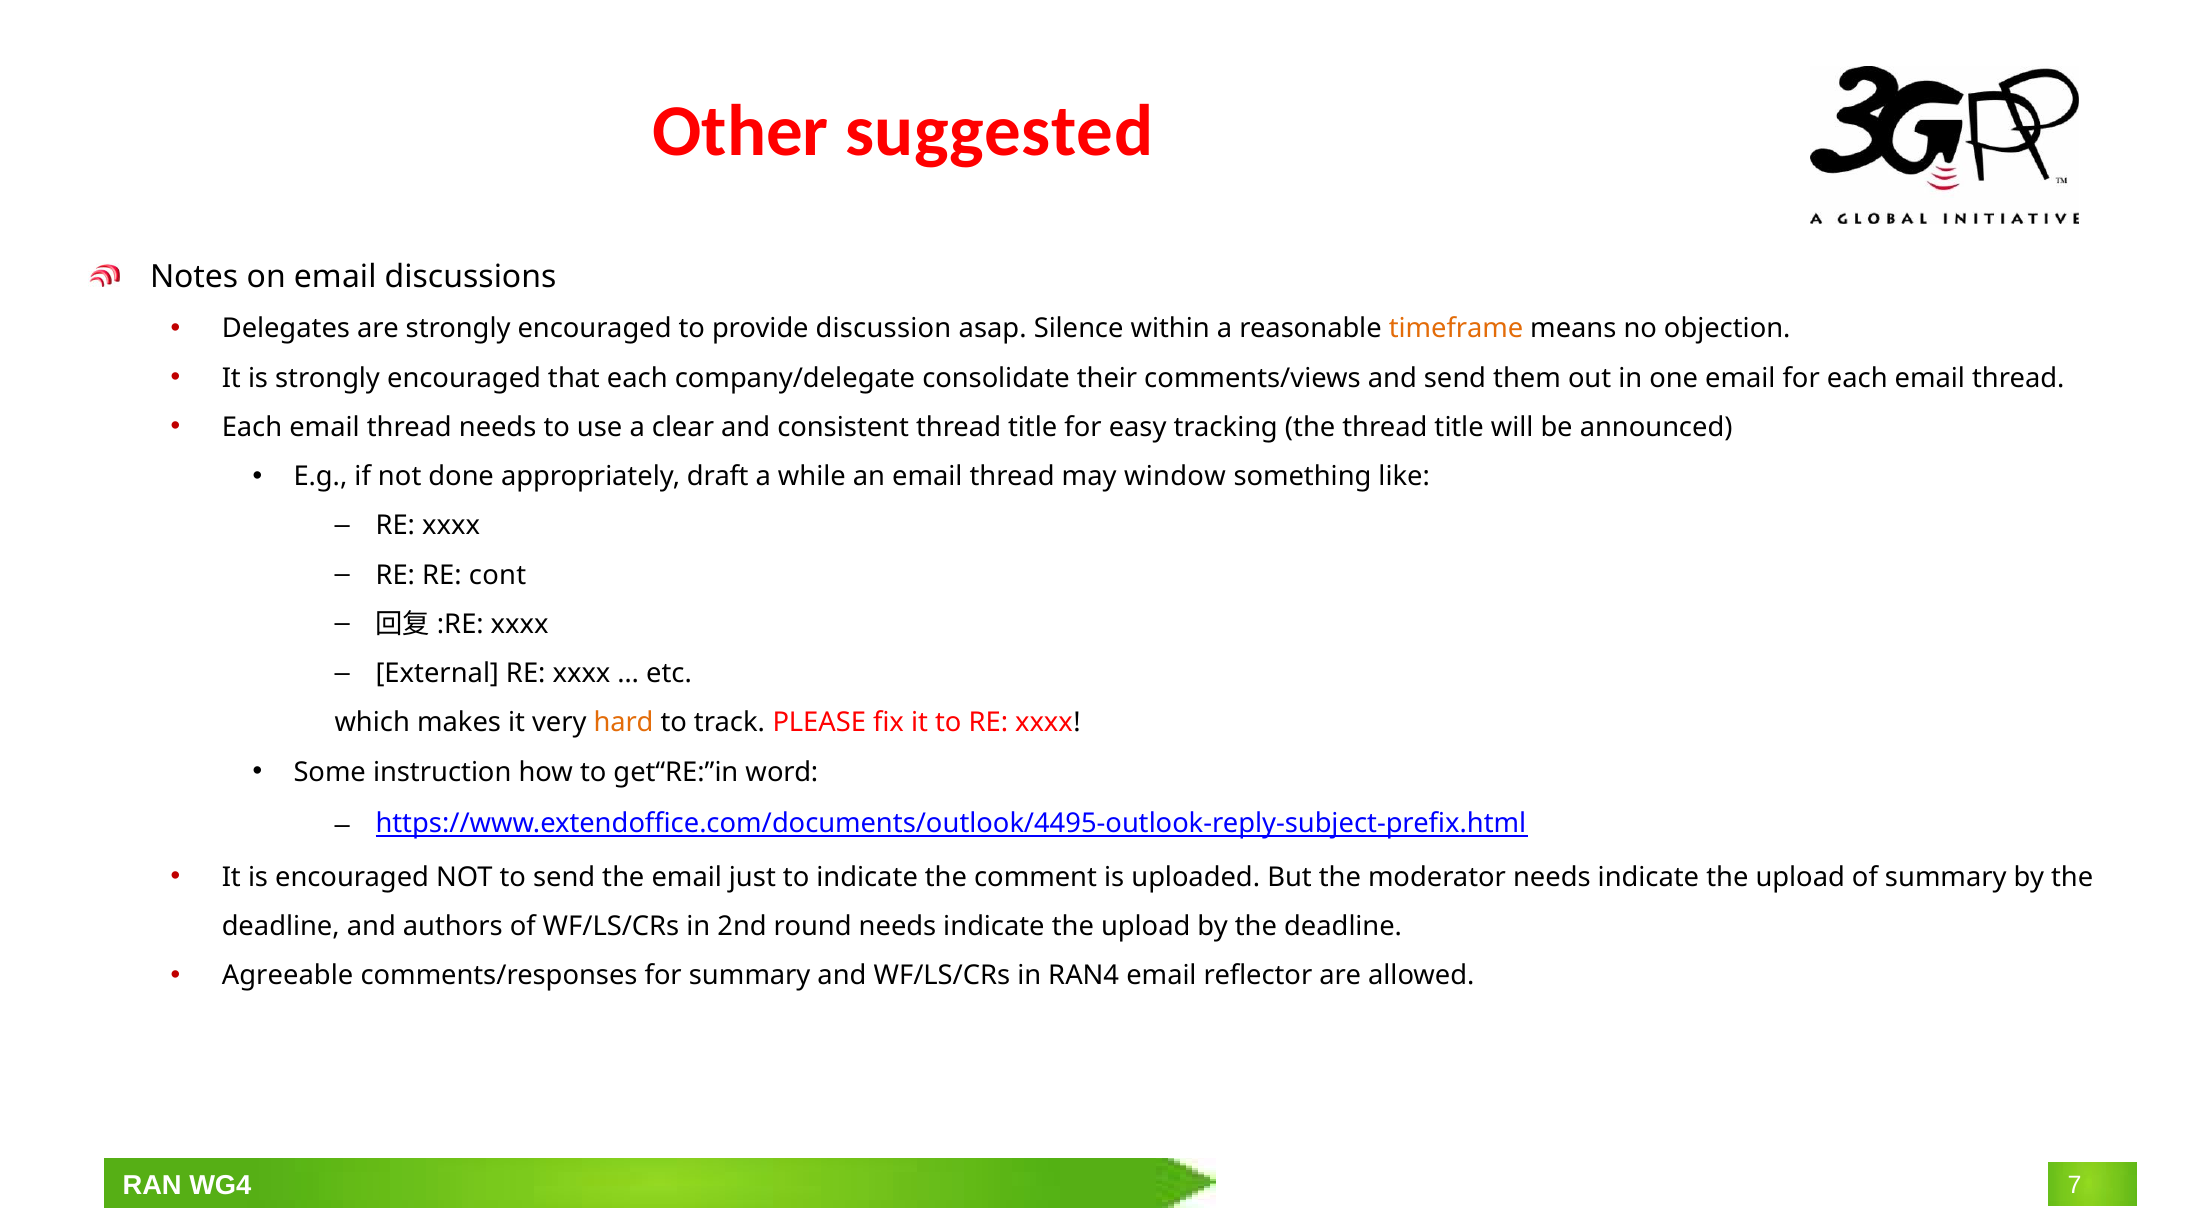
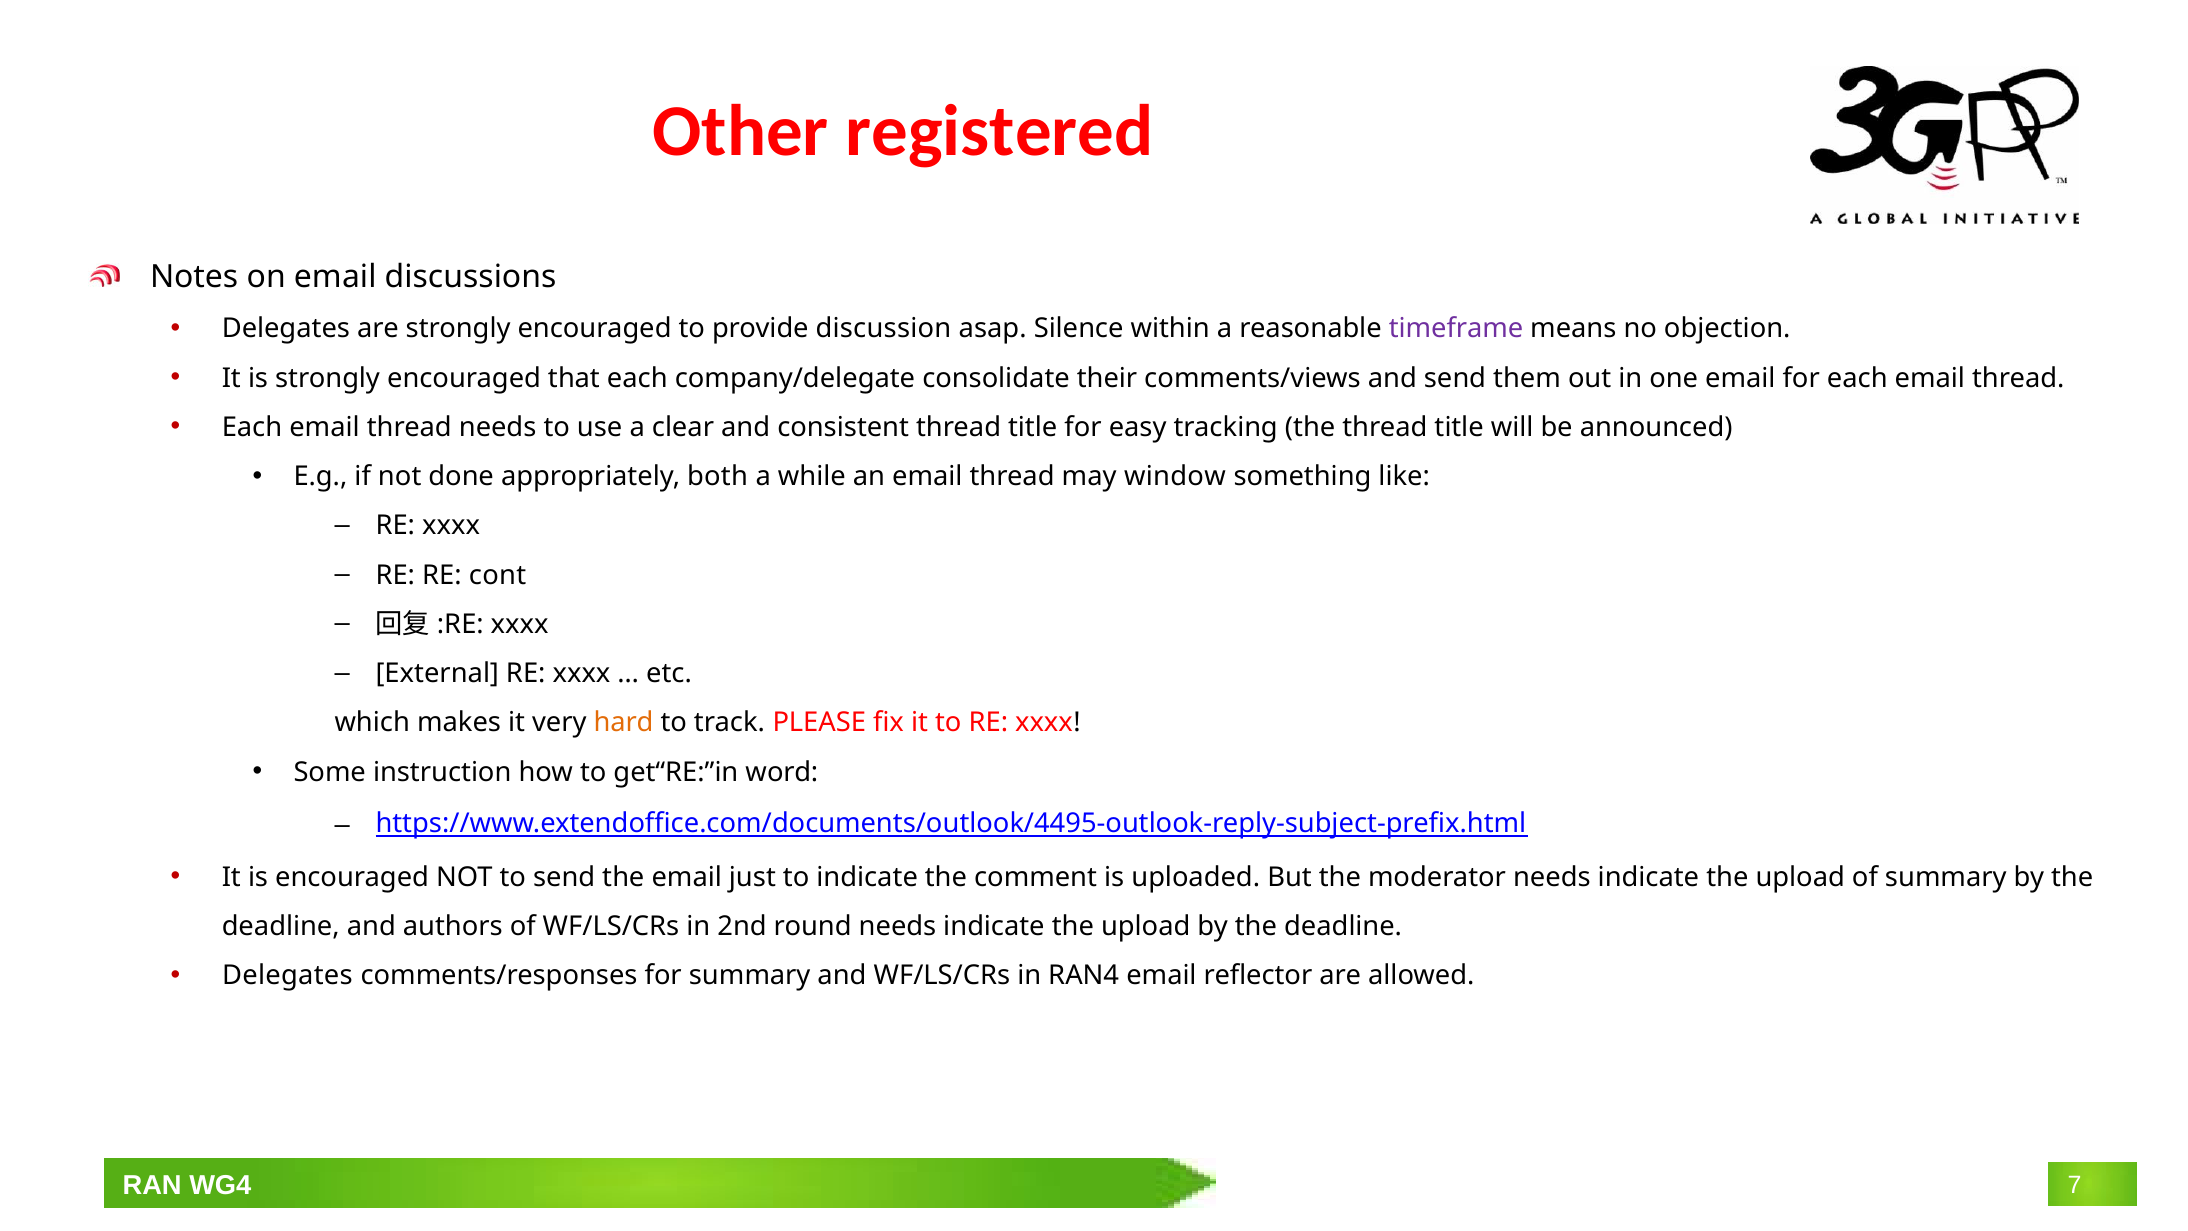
suggested: suggested -> registered
timeframe colour: orange -> purple
draft: draft -> both
Agreeable at (288, 975): Agreeable -> Delegates
